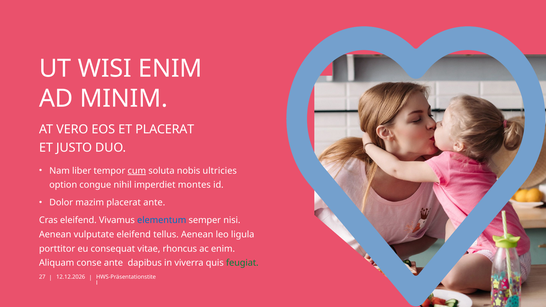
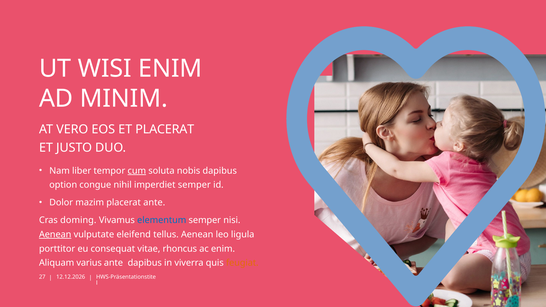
nobis ultricies: ultricies -> dapibus
imperdiet montes: montes -> semper
Cras eleifend: eleifend -> doming
Aenean at (55, 235) underline: none -> present
conse: conse -> varius
feugiat colour: green -> orange
